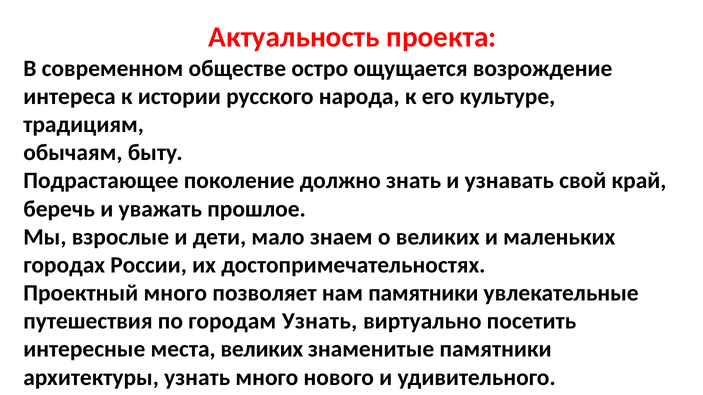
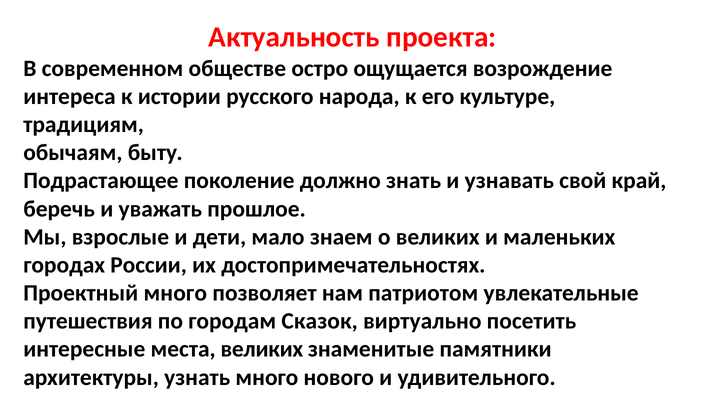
нам памятники: памятники -> патриотом
городам Узнать: Узнать -> Сказок
